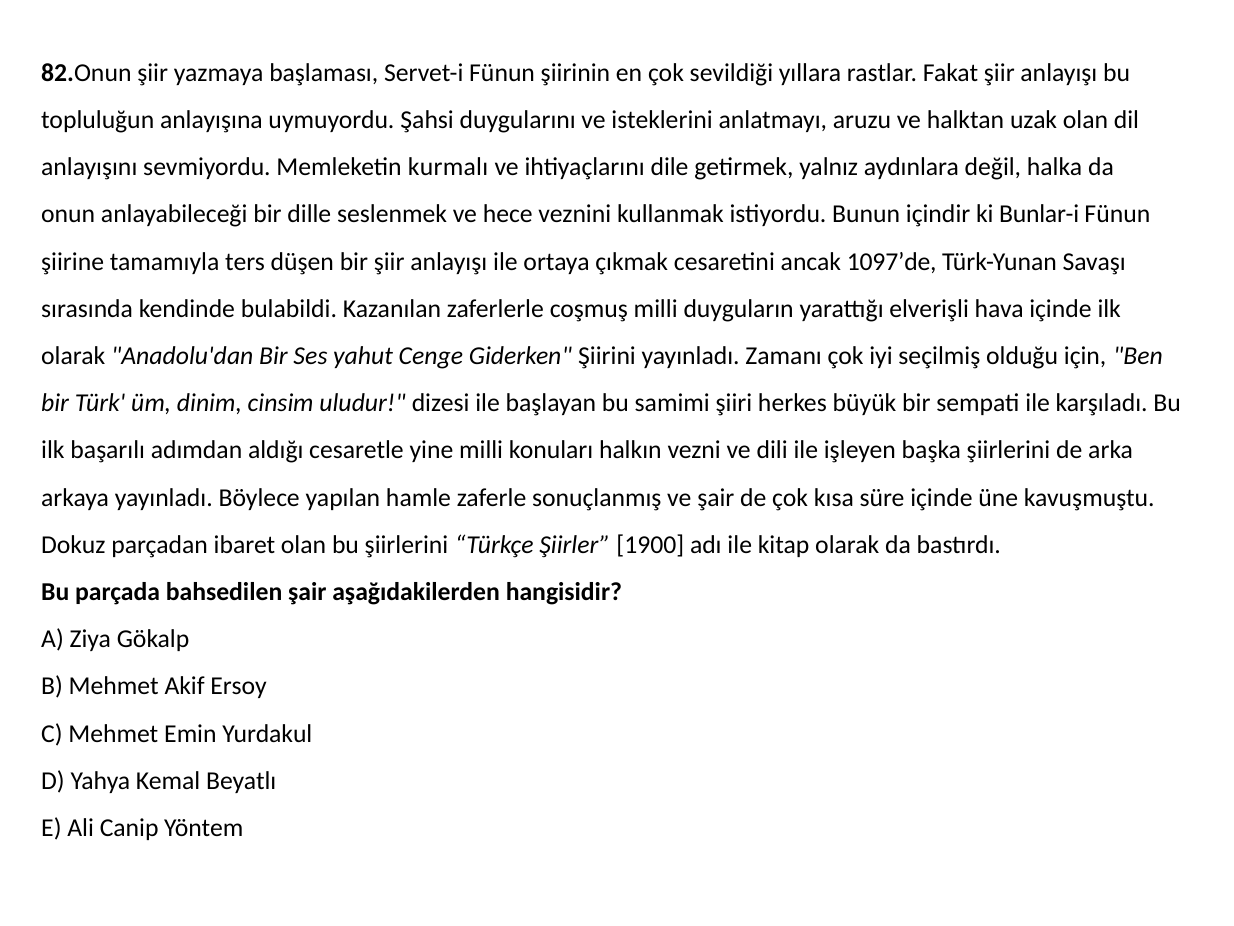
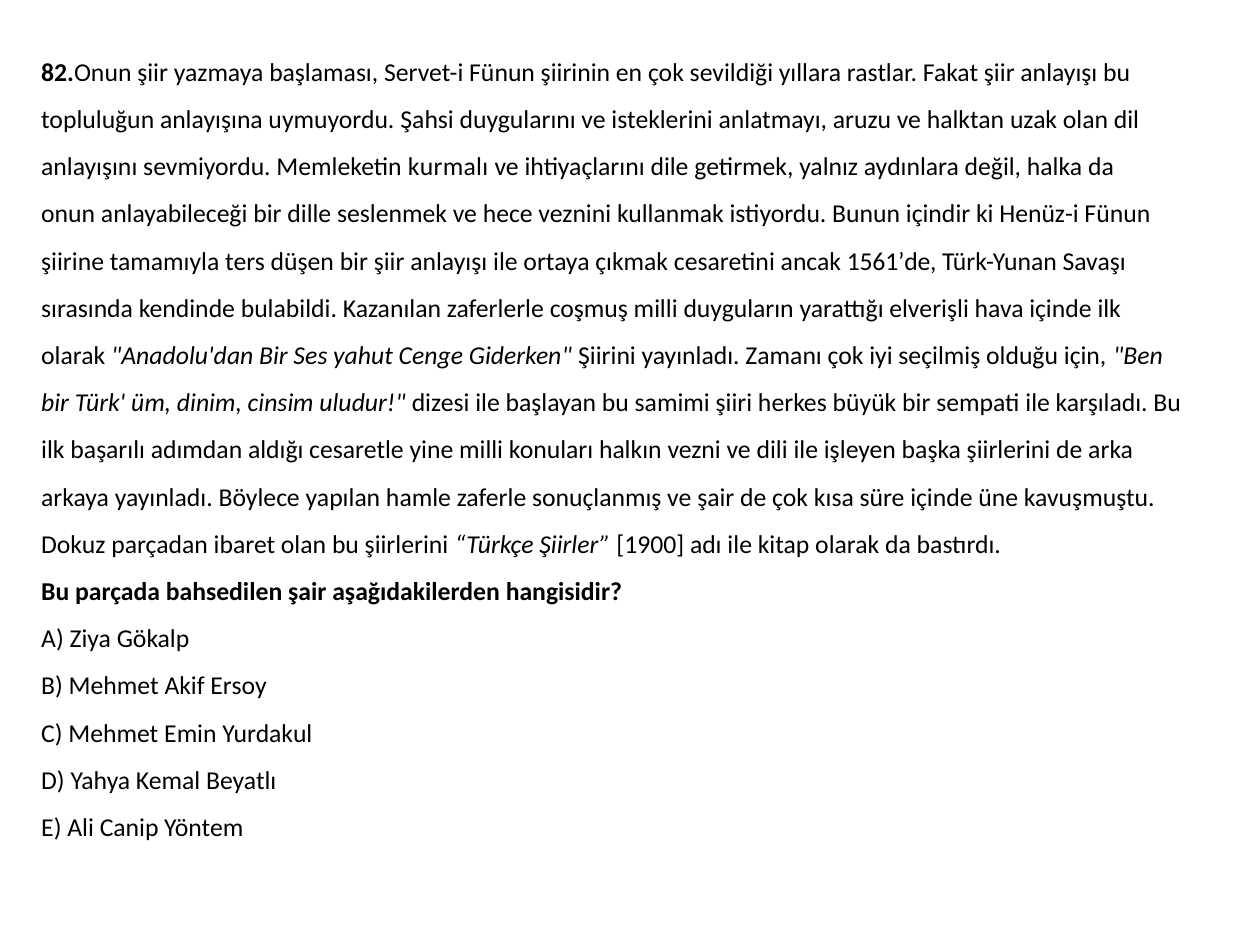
Bunlar-i: Bunlar-i -> Henüz-i
1097’de: 1097’de -> 1561’de
